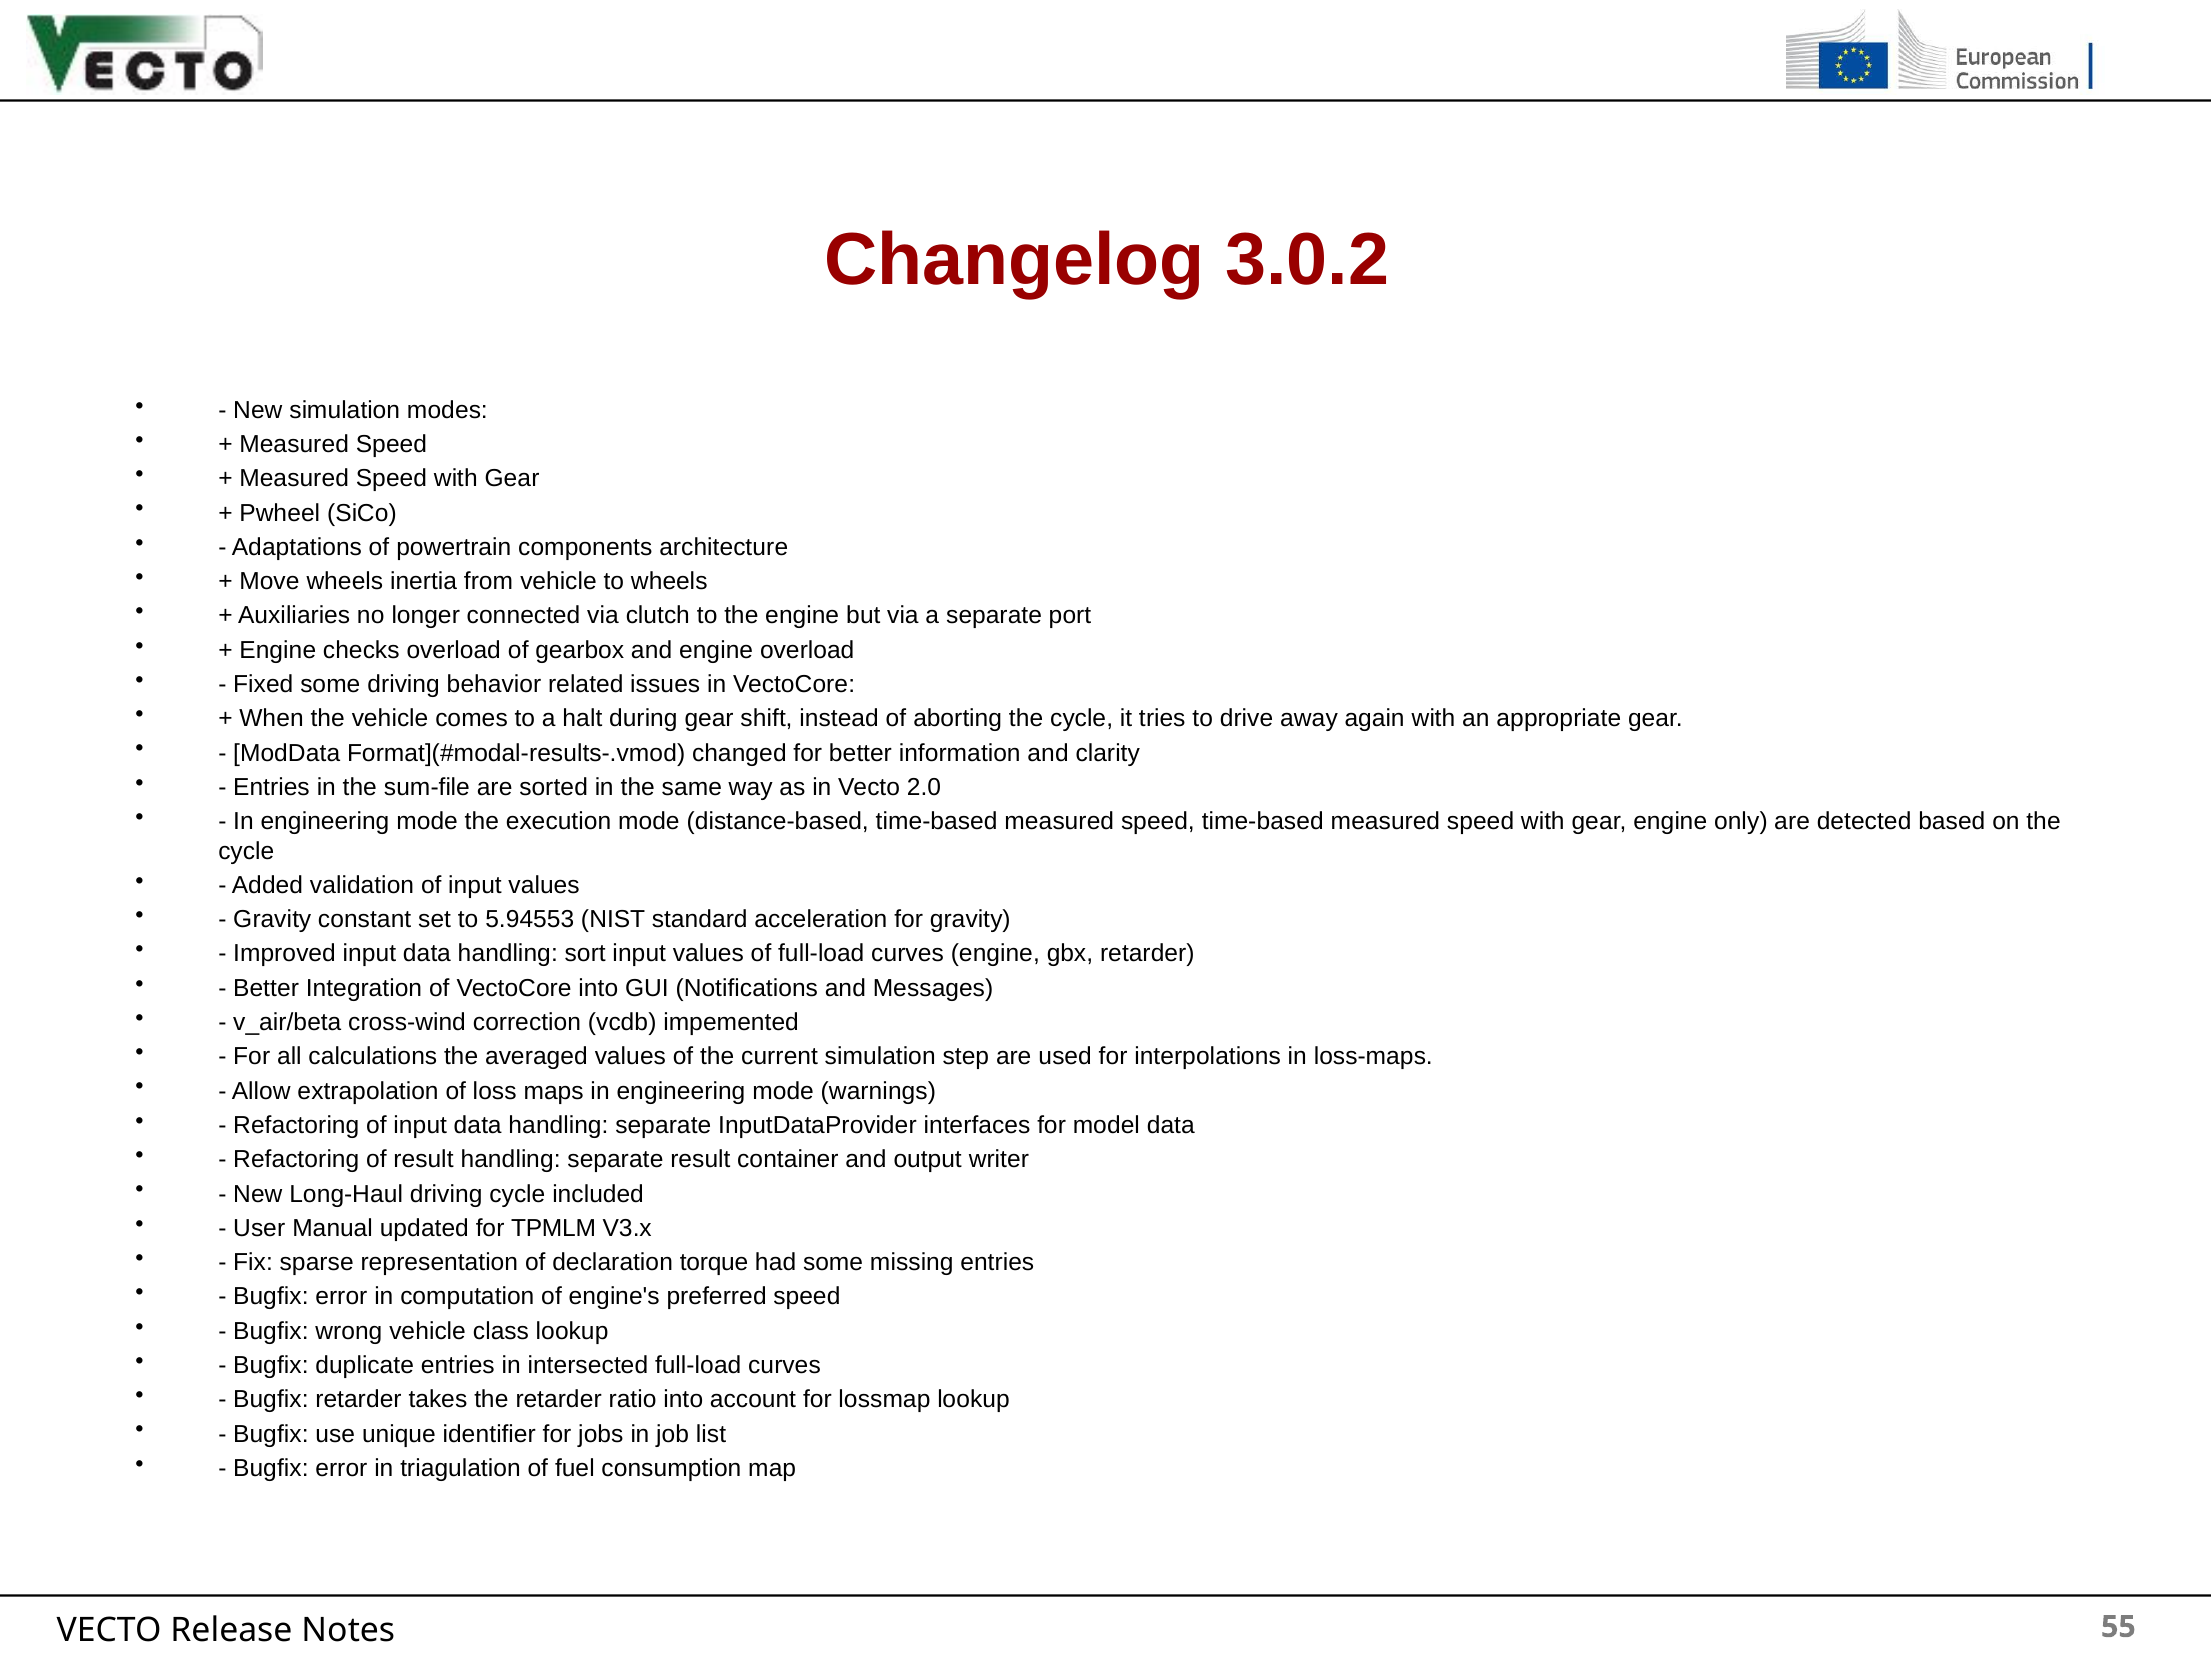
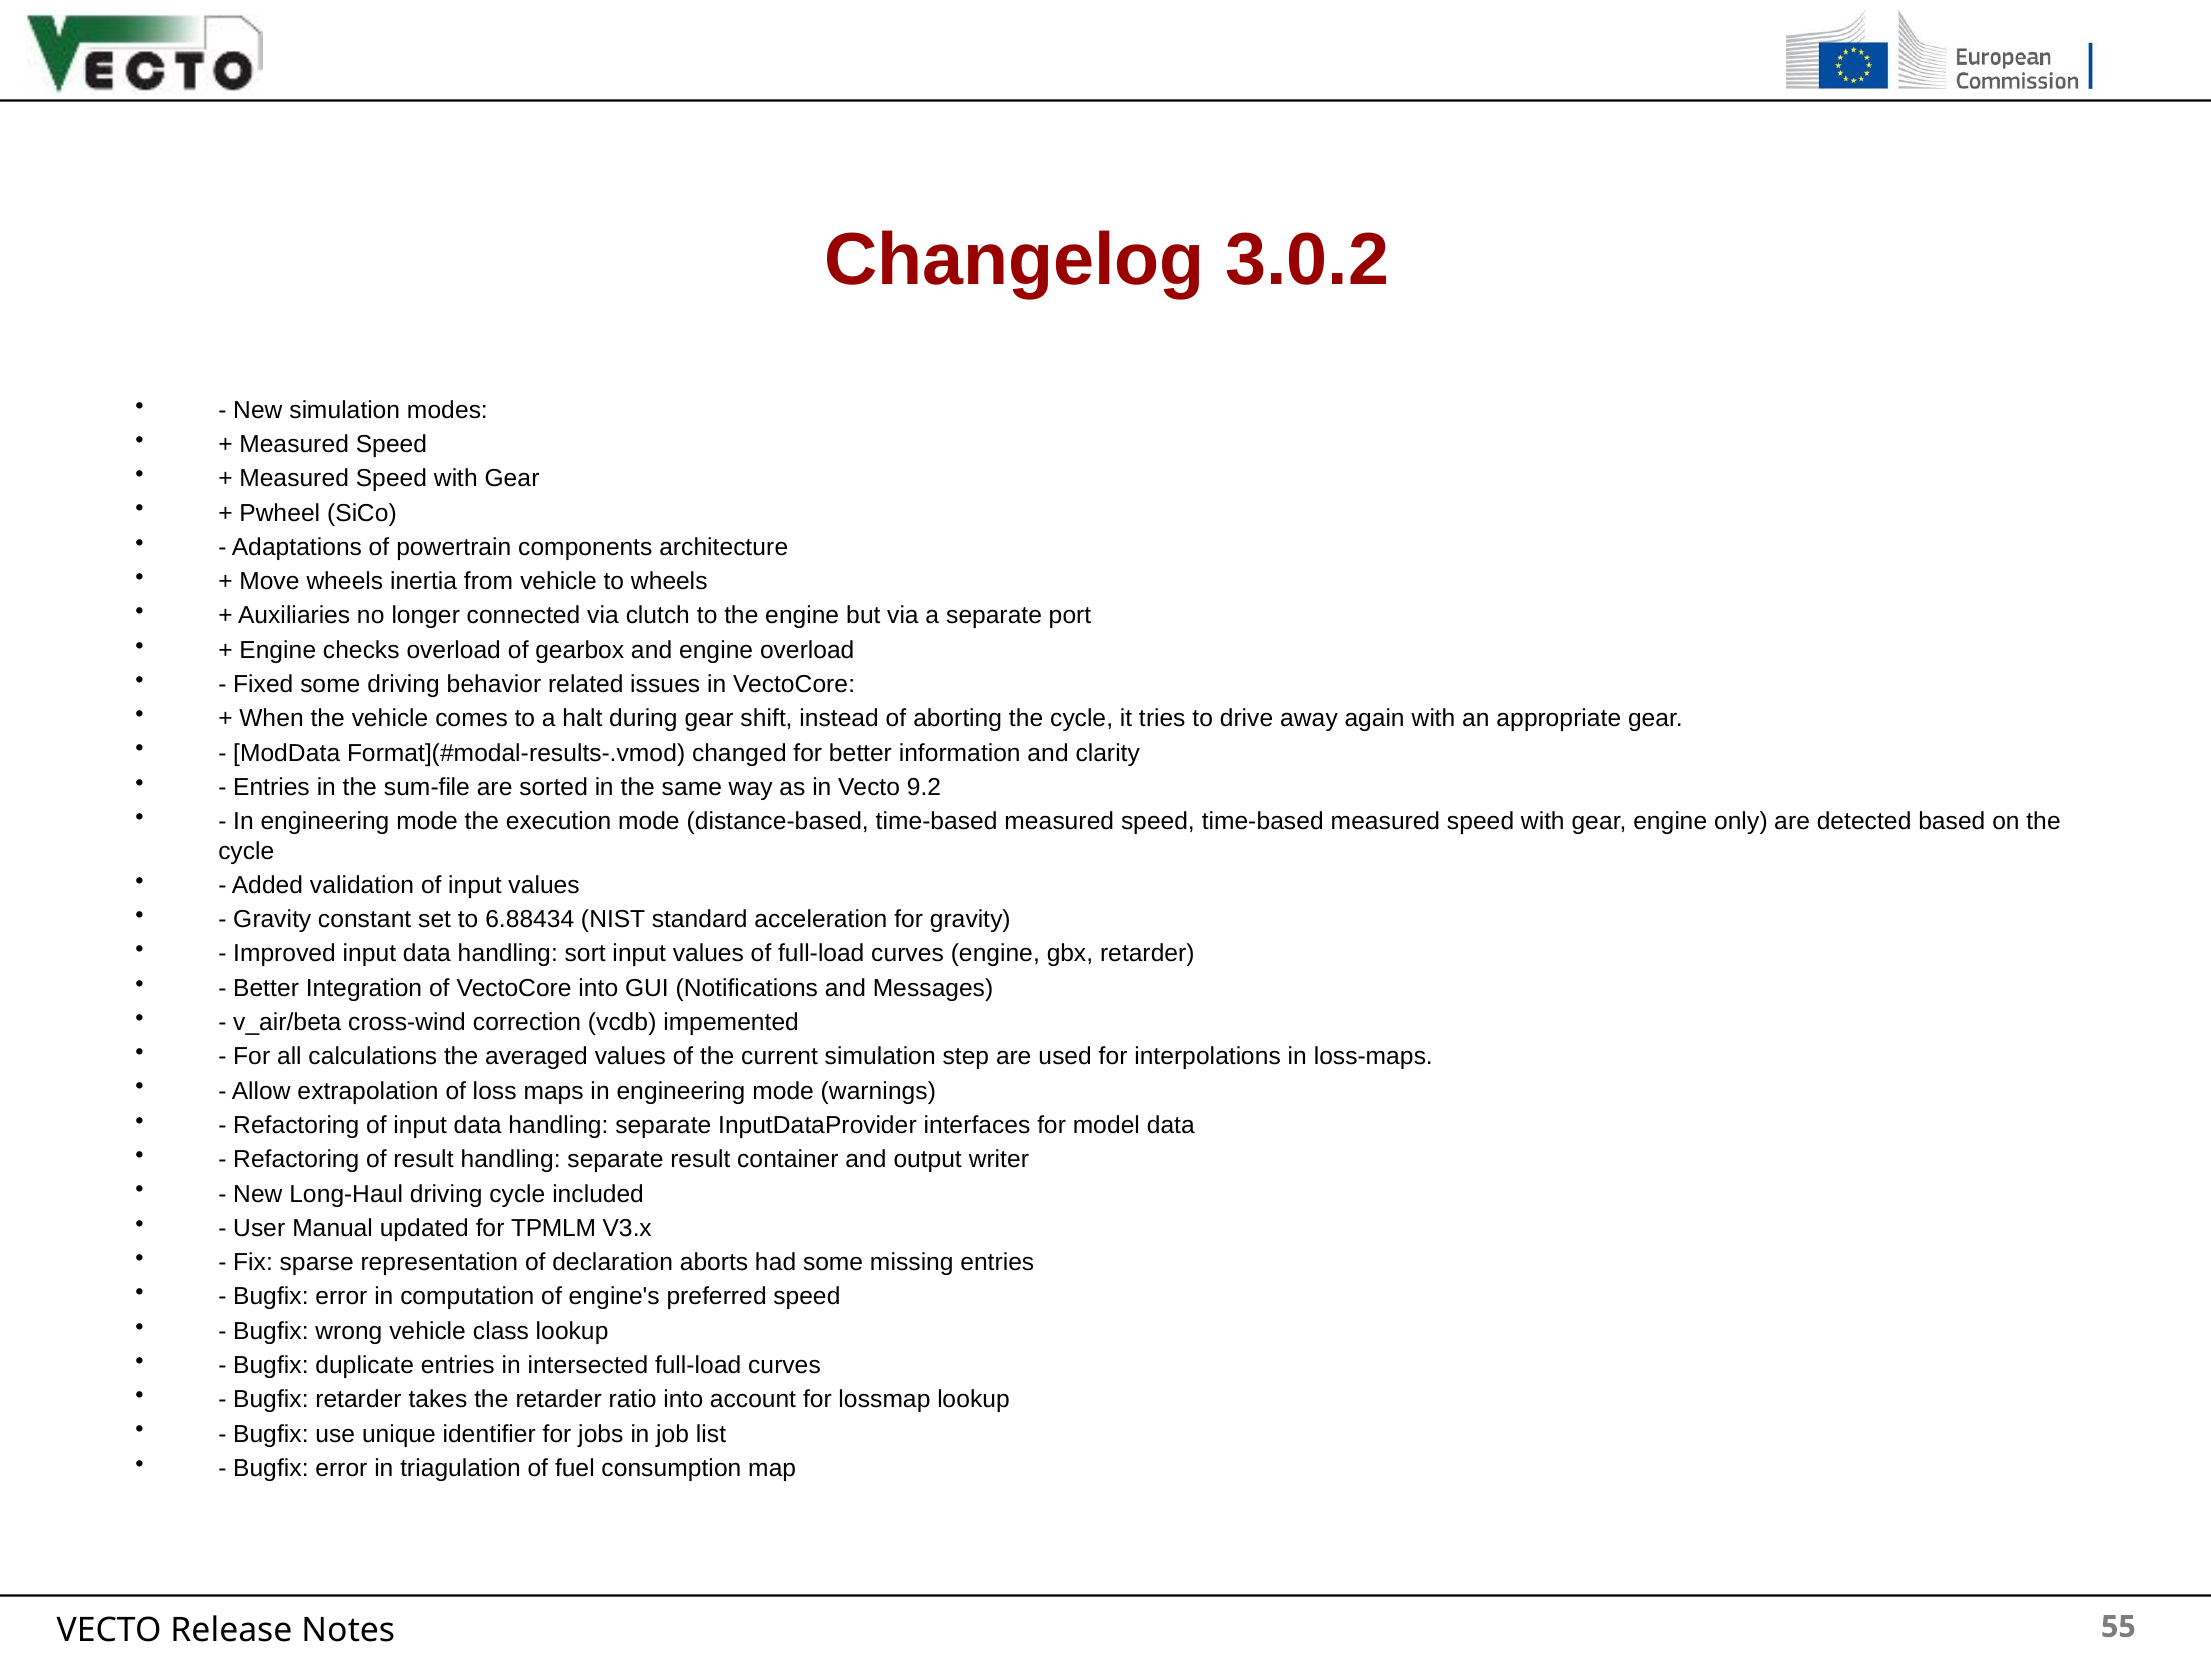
2.0: 2.0 -> 9.2
5.94553: 5.94553 -> 6.88434
torque: torque -> aborts
